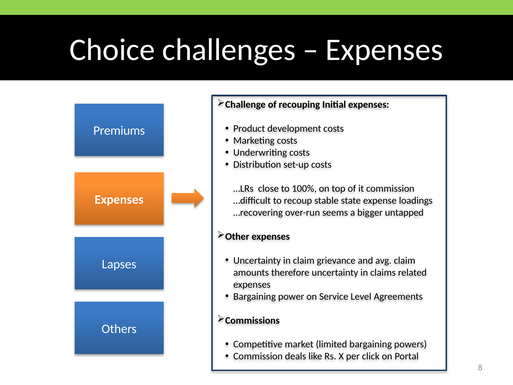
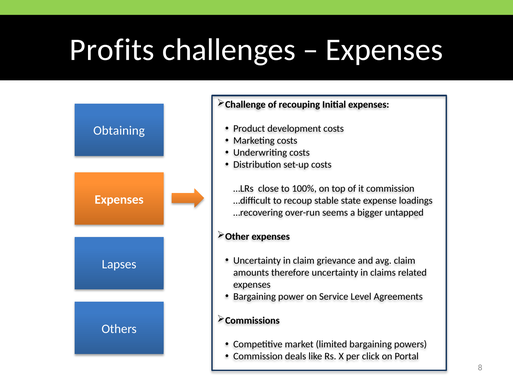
Choice: Choice -> Profits
Premiums: Premiums -> Obtaining
